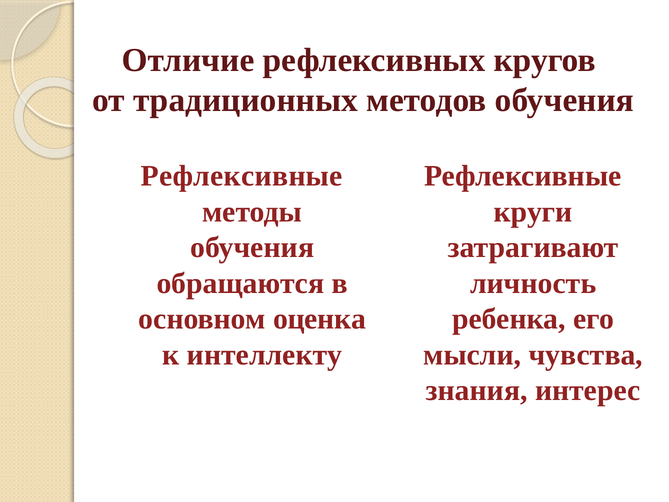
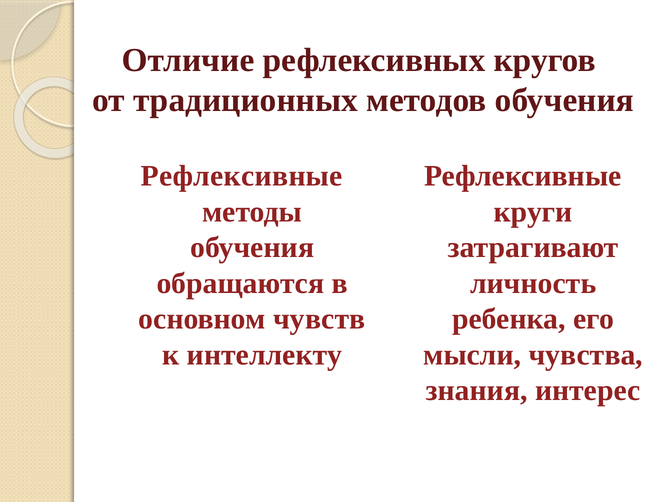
оценка: оценка -> чувств
